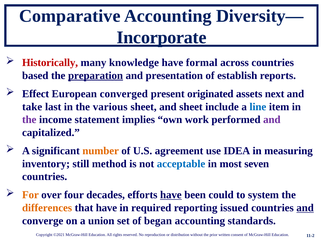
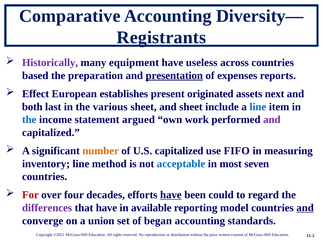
Incorporate: Incorporate -> Registrants
Historically colour: red -> purple
knowledge: knowledge -> equipment
formal: formal -> useless
preparation underline: present -> none
presentation underline: none -> present
establish: establish -> expenses
converged: converged -> establishes
take: take -> both
the at (29, 120) colour: purple -> blue
implies: implies -> argued
U.S agreement: agreement -> capitalized
IDEA: IDEA -> FIFO
inventory still: still -> line
For colour: orange -> red
system: system -> regard
differences colour: orange -> purple
required: required -> available
issued: issued -> model
